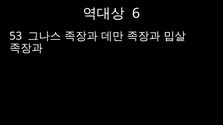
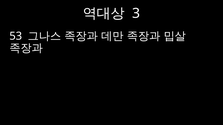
6: 6 -> 3
